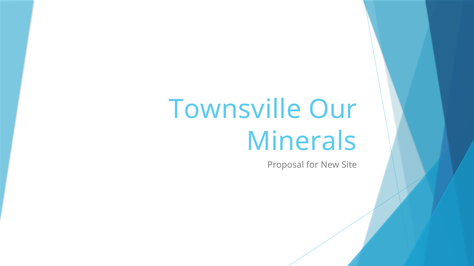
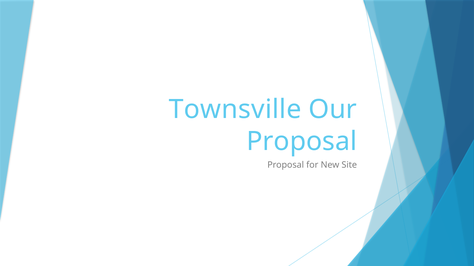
Minerals at (302, 142): Minerals -> Proposal
